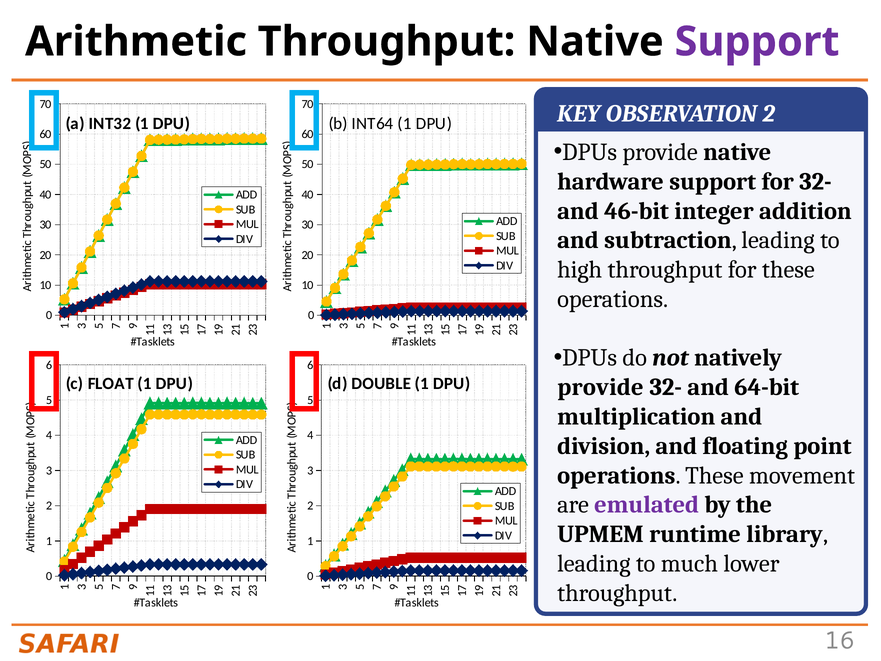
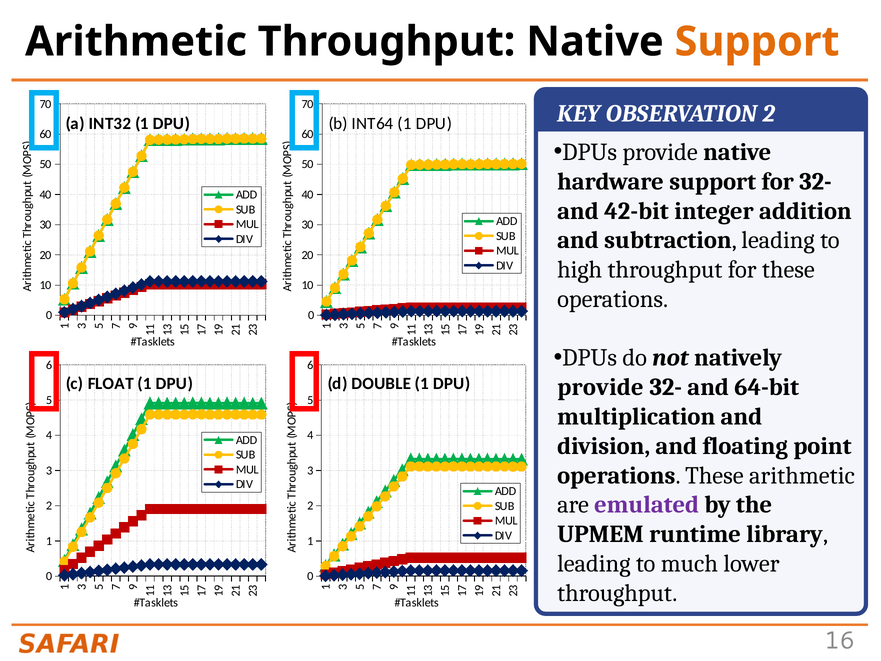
Support at (757, 42) colour: purple -> orange
46-bit: 46-bit -> 42-bit
These movement: movement -> arithmetic
